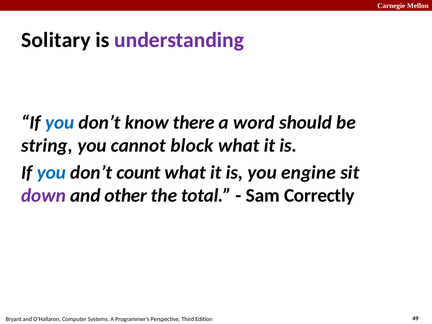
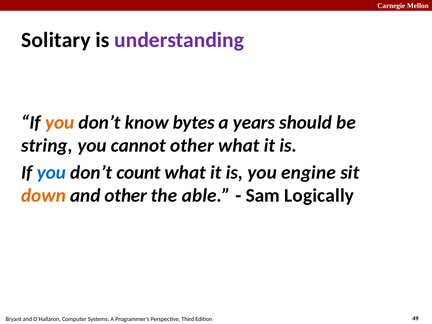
you at (60, 123) colour: blue -> orange
there: there -> bytes
word: word -> years
cannot block: block -> other
down colour: purple -> orange
total: total -> able
Correctly: Correctly -> Logically
